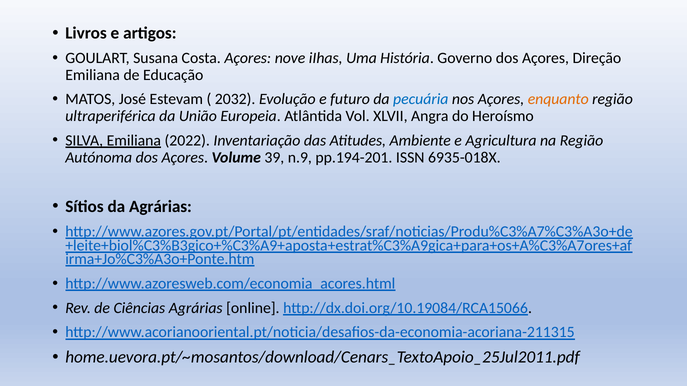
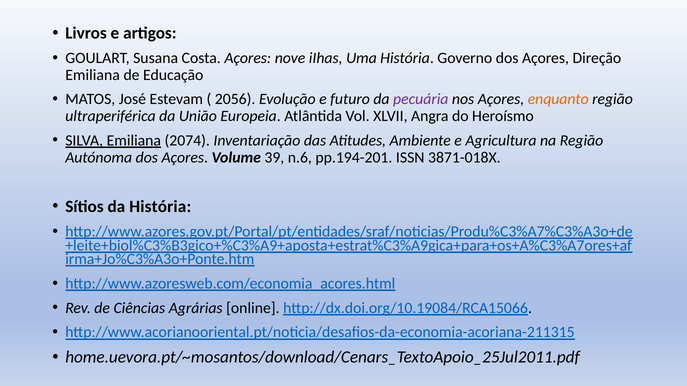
2032: 2032 -> 2056
pecuária colour: blue -> purple
2022: 2022 -> 2074
n.9: n.9 -> n.6
6935-018X: 6935-018X -> 3871-018X
da Agrárias: Agrárias -> História
